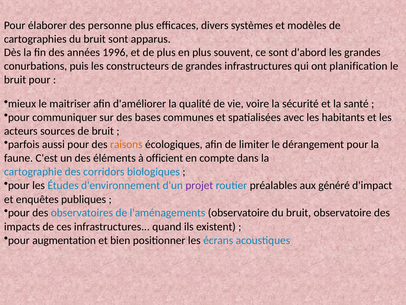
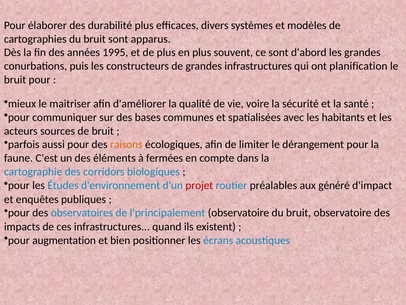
personne: personne -> durabilité
1996: 1996 -> 1995
officient: officient -> fermées
projet colour: purple -> red
l'aménagements: l'aménagements -> l'principalement
